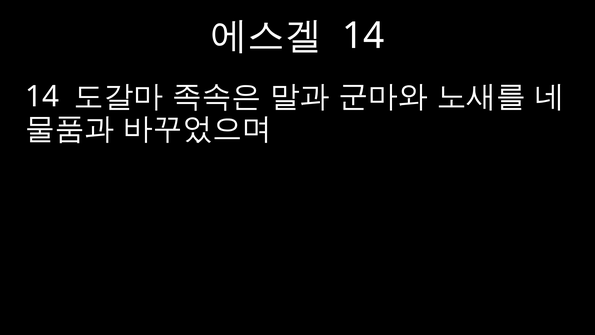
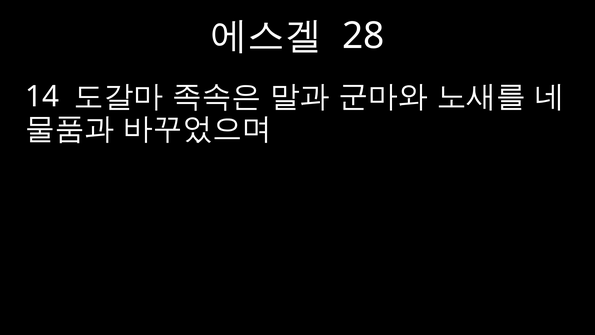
14 at (363, 36): 14 -> 28
